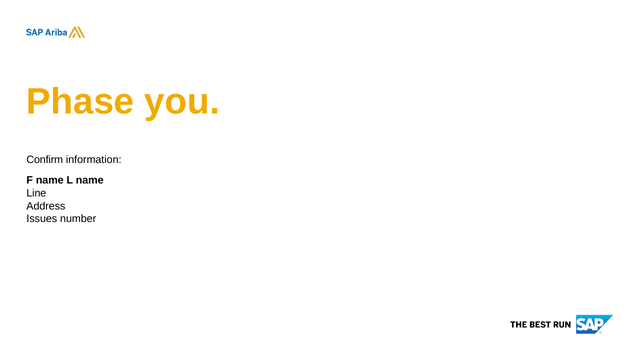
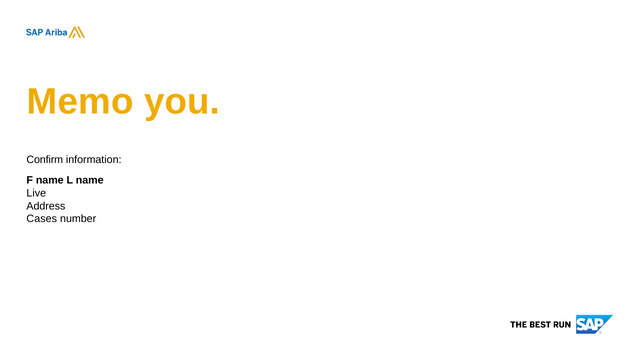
Phase: Phase -> Memo
Line: Line -> Live
Issues: Issues -> Cases
